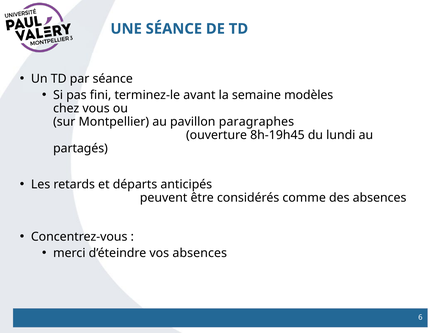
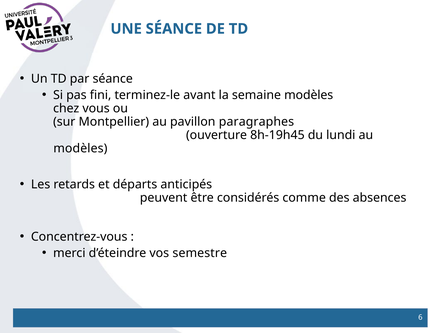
partagés at (80, 148): partagés -> modèles
vos absences: absences -> semestre
